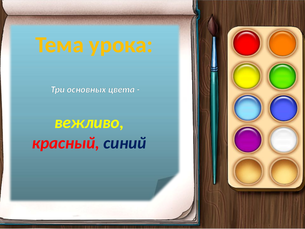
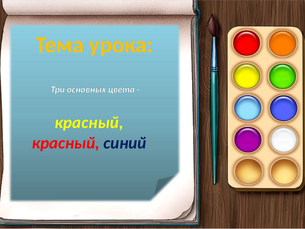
вежливо at (89, 122): вежливо -> красный
